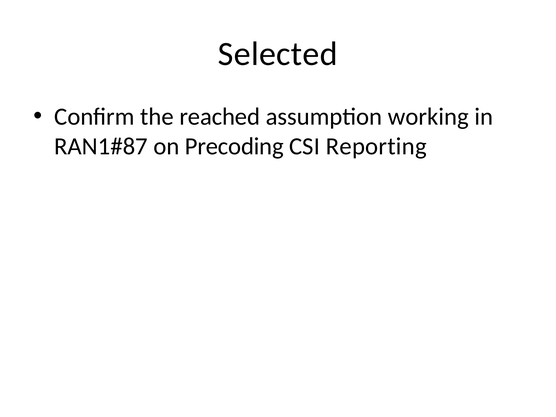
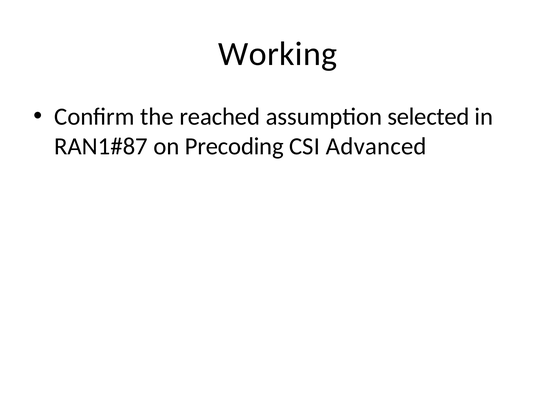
Selected: Selected -> Working
working: working -> selected
Reporting: Reporting -> Advanced
